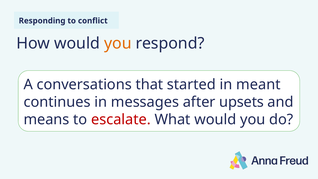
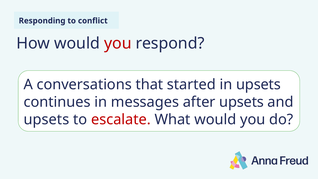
you at (118, 43) colour: orange -> red
in meant: meant -> upsets
means at (46, 119): means -> upsets
